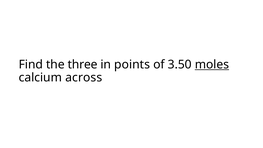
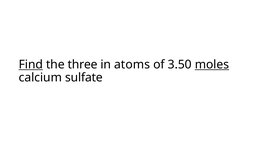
Find underline: none -> present
points: points -> atoms
across: across -> sulfate
